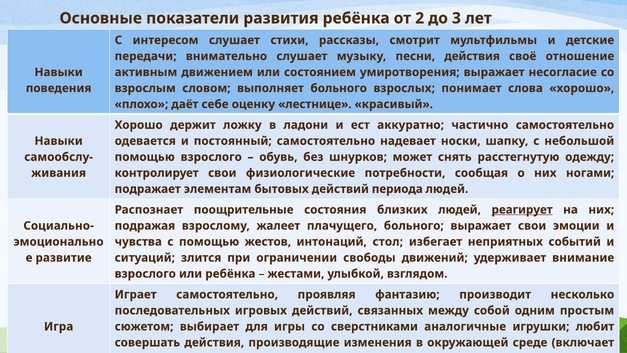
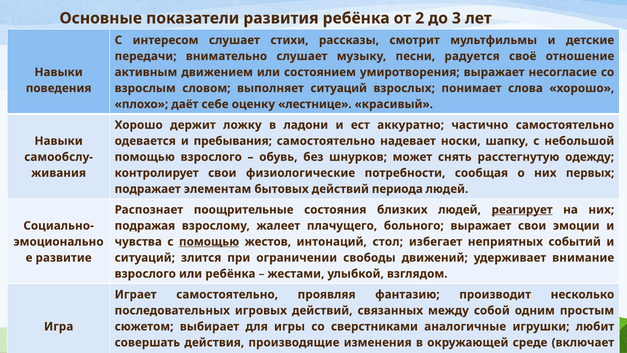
песни действия: действия -> радуется
выполняет больного: больного -> ситуаций
постоянный: постоянный -> пребывания
ногами: ногами -> первых
помощью at (209, 242) underline: none -> present
